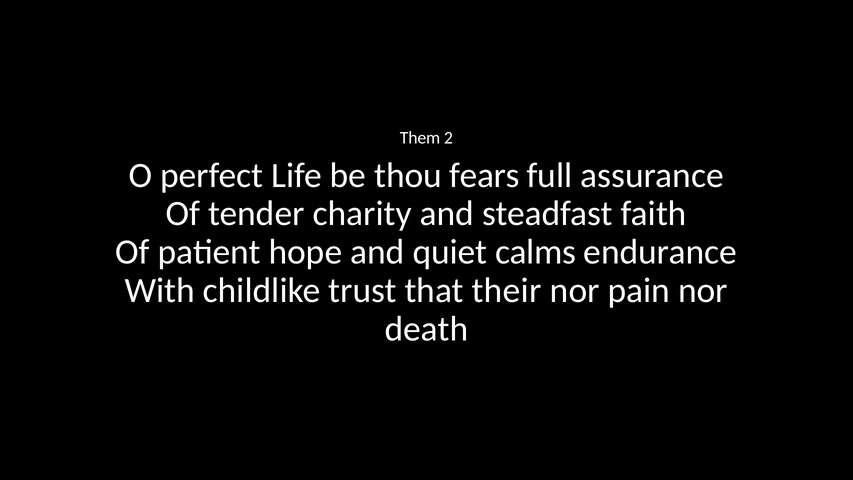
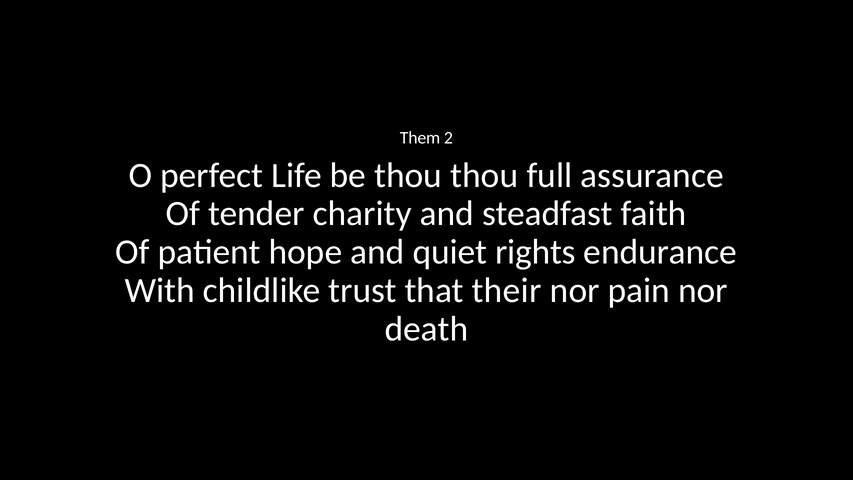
thou fears: fears -> thou
calms: calms -> rights
